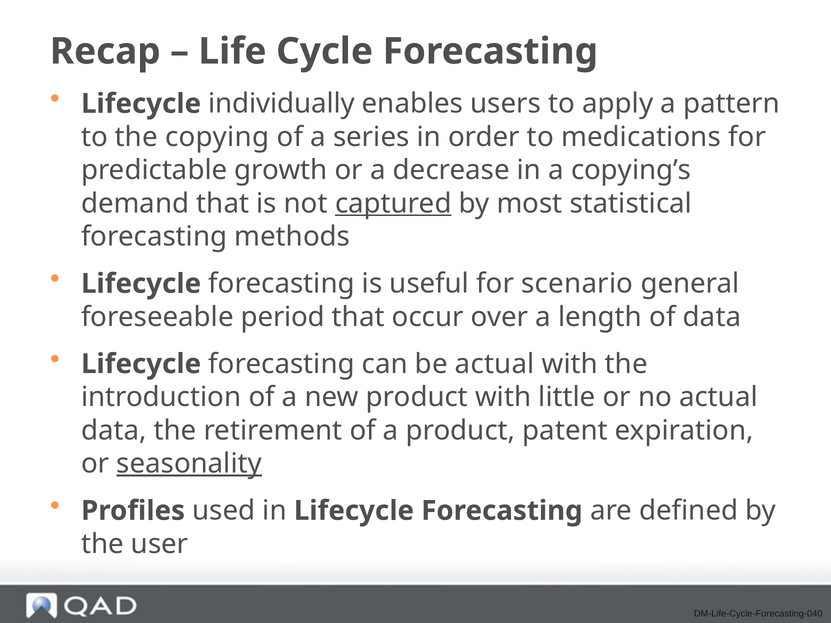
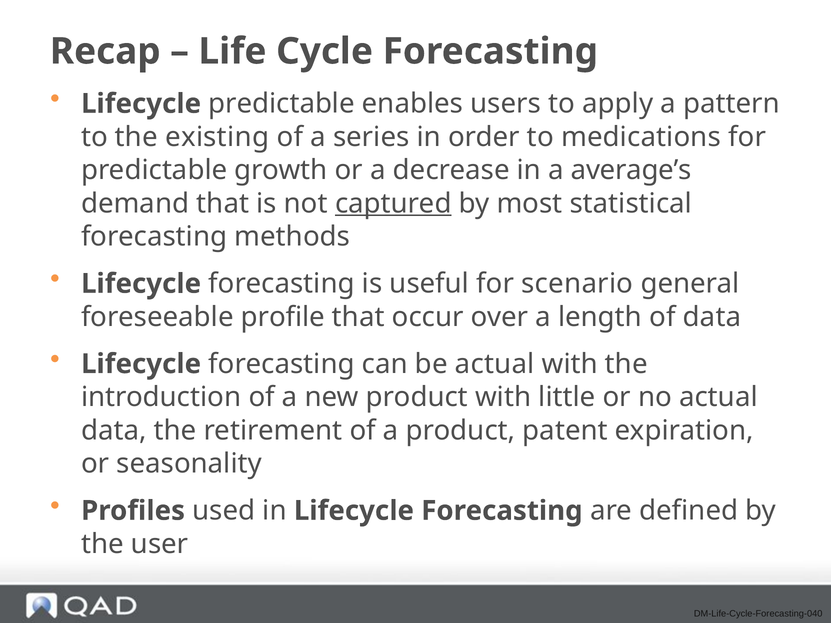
Lifecycle individually: individually -> predictable
copying: copying -> existing
copying’s: copying’s -> average’s
period: period -> profile
seasonality underline: present -> none
